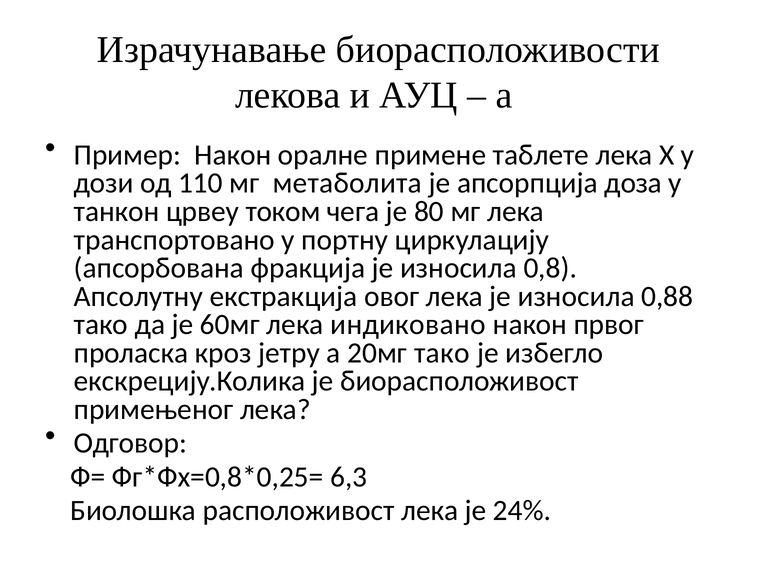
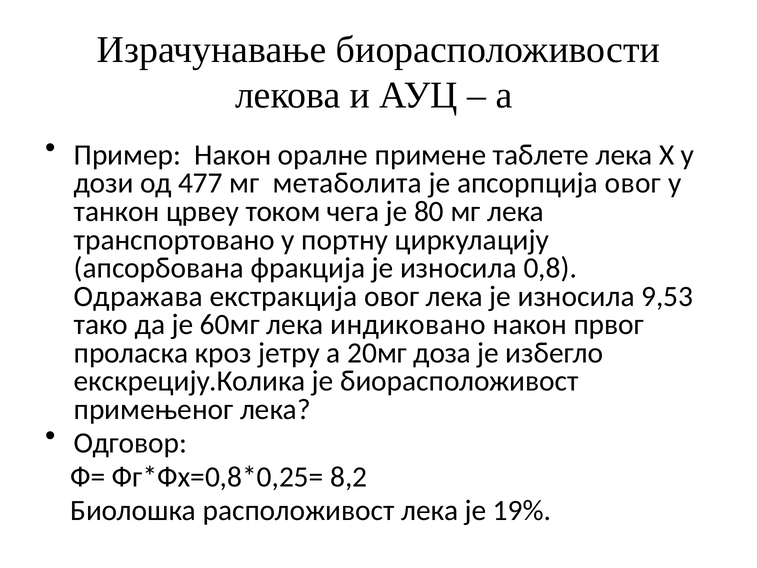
110: 110 -> 477
апсорпција доза: доза -> овог
Апсолутну: Апсолутну -> Одражава
0,88: 0,88 -> 9,53
20мг тако: тако -> доза
6,3: 6,3 -> 8,2
24%: 24% -> 19%
